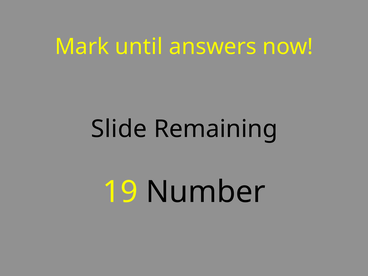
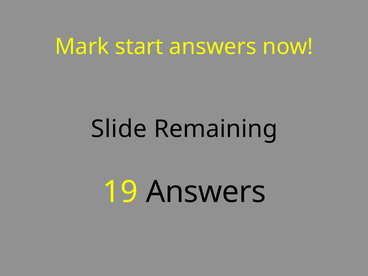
until: until -> start
19 Number: Number -> Answers
